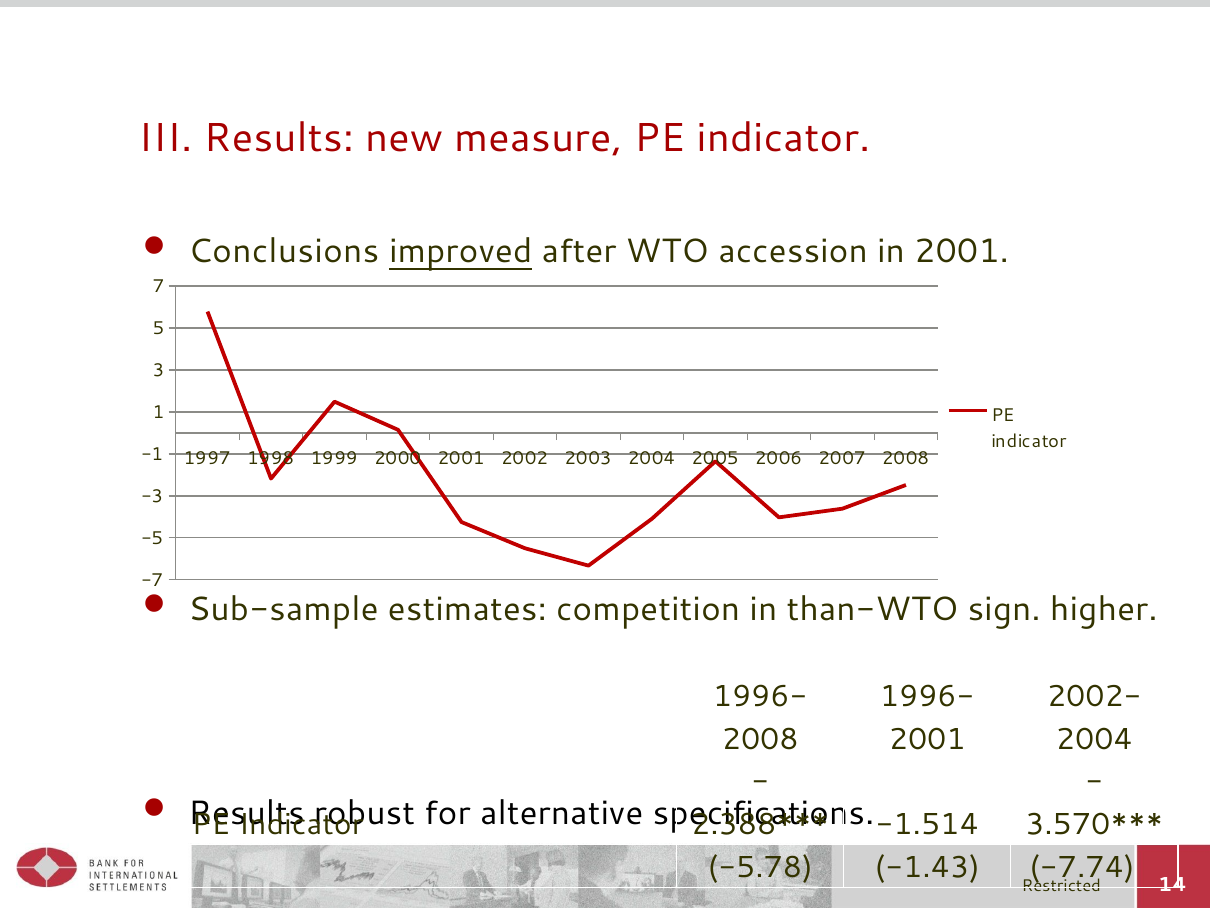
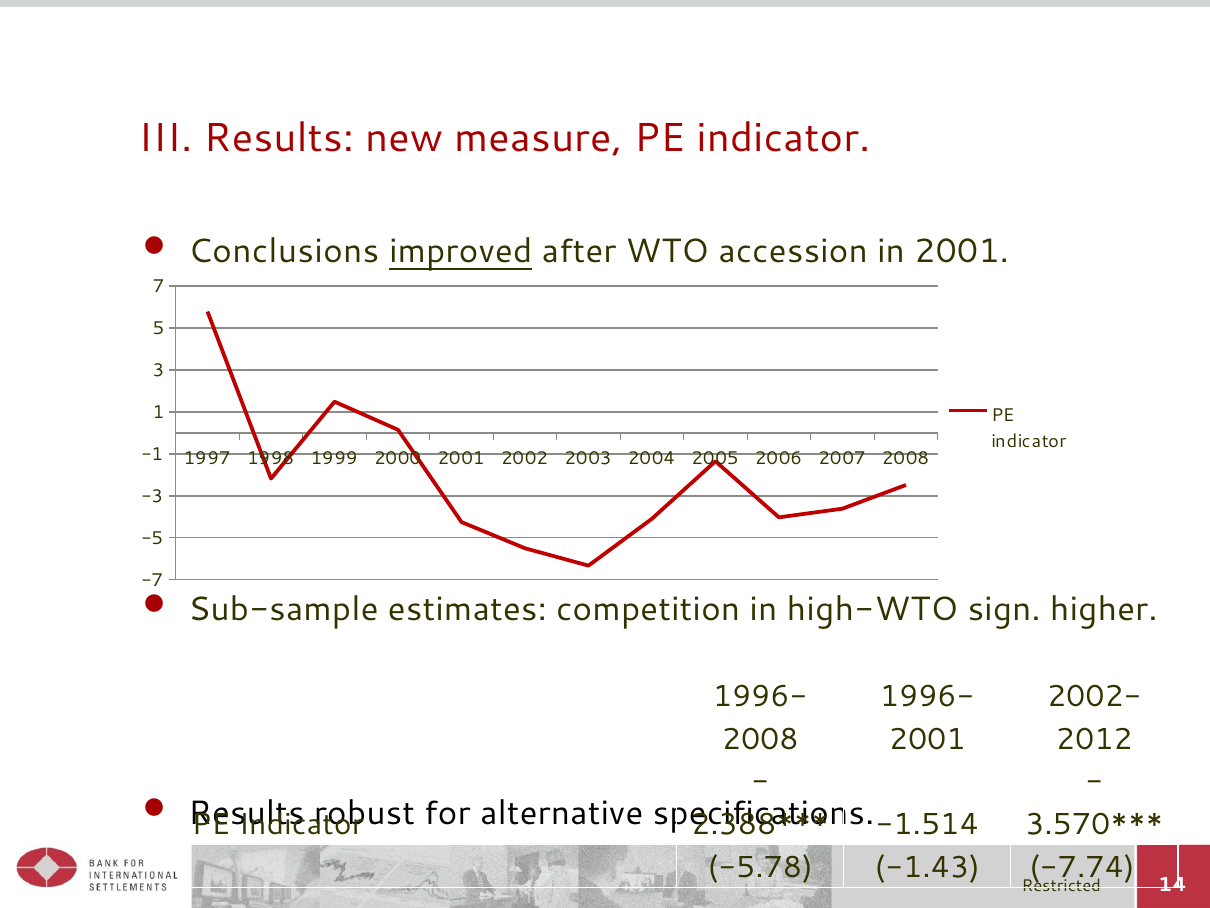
than-WTO: than-WTO -> high-WTO
2004 at (1094, 739): 2004 -> 2012
